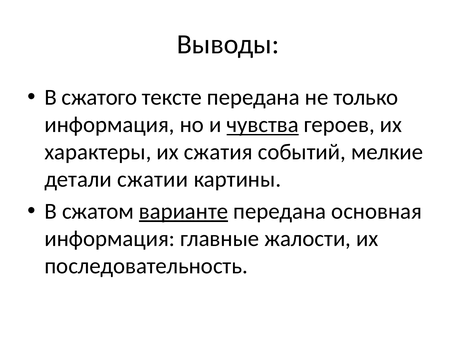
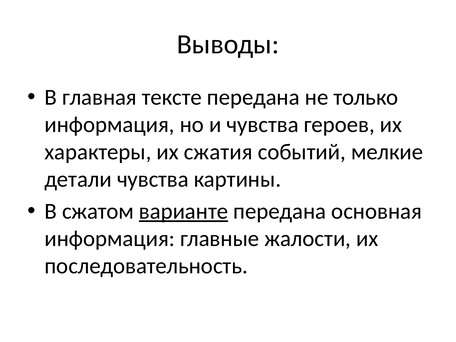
сжатого: сжатого -> главная
чувства at (263, 125) underline: present -> none
детали сжатии: сжатии -> чувства
